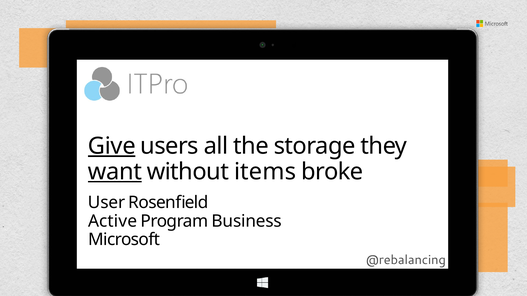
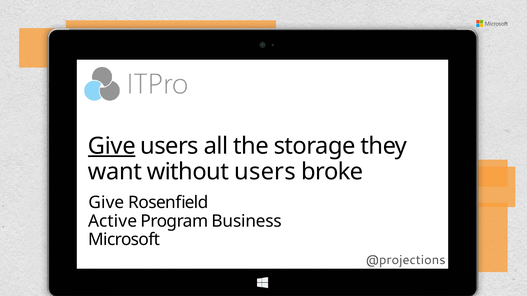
want underline: present -> none
without items: items -> users
User at (107, 203): User -> Give
@rebalancing: @rebalancing -> @projections
